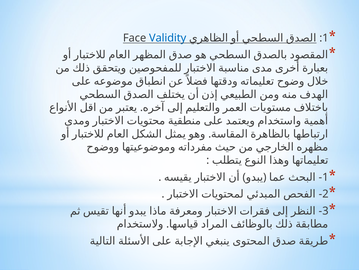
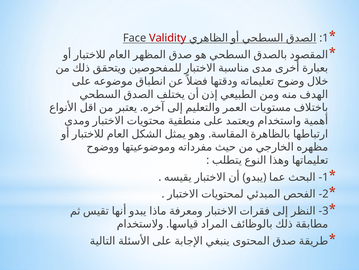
Validity colour: blue -> red
